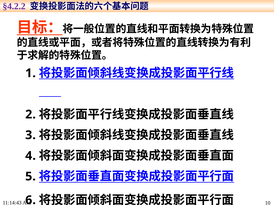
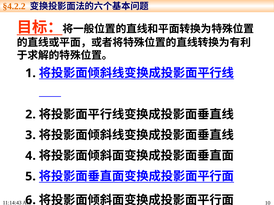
§4.2.2 colour: purple -> orange
